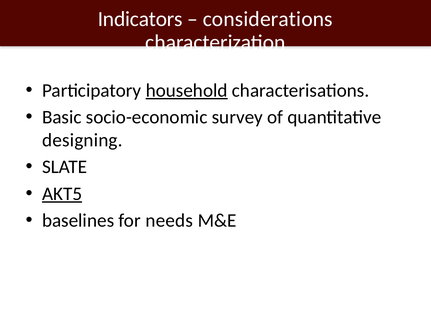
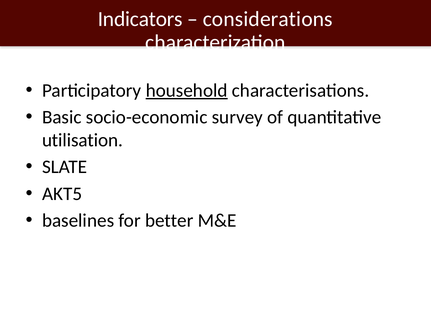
designing: designing -> utilisation
AKT5 underline: present -> none
needs: needs -> better
